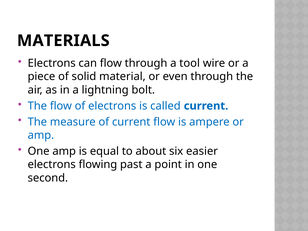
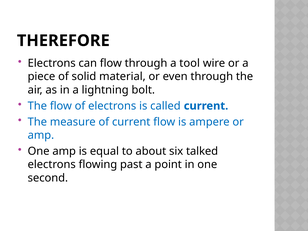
MATERIALS: MATERIALS -> THEREFORE
easier: easier -> talked
